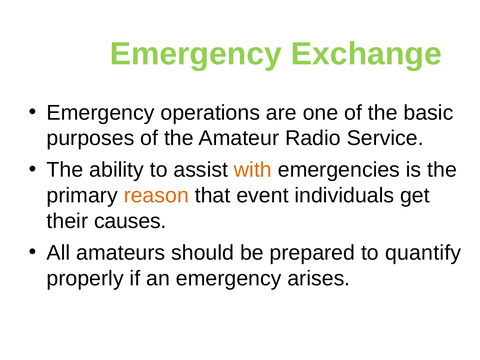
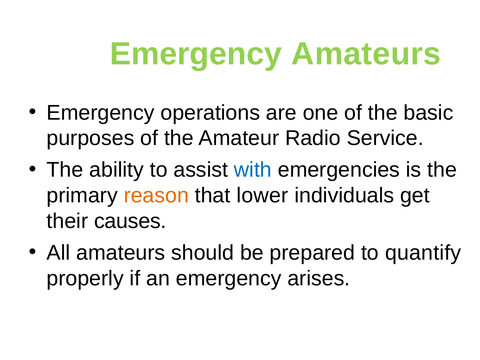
Emergency Exchange: Exchange -> Amateurs
with colour: orange -> blue
event: event -> lower
